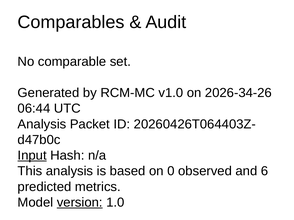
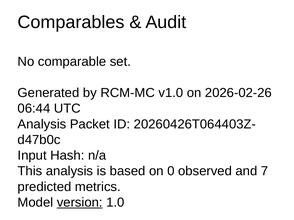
2026-34-26: 2026-34-26 -> 2026-02-26
Input underline: present -> none
6: 6 -> 7
